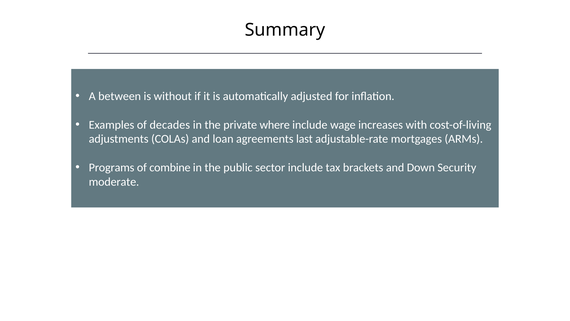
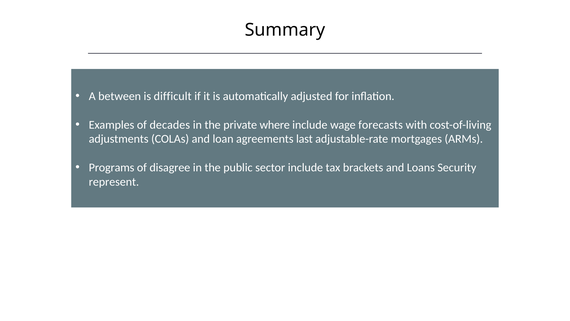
without: without -> difficult
increases: increases -> forecasts
combine: combine -> disagree
Down: Down -> Loans
moderate: moderate -> represent
